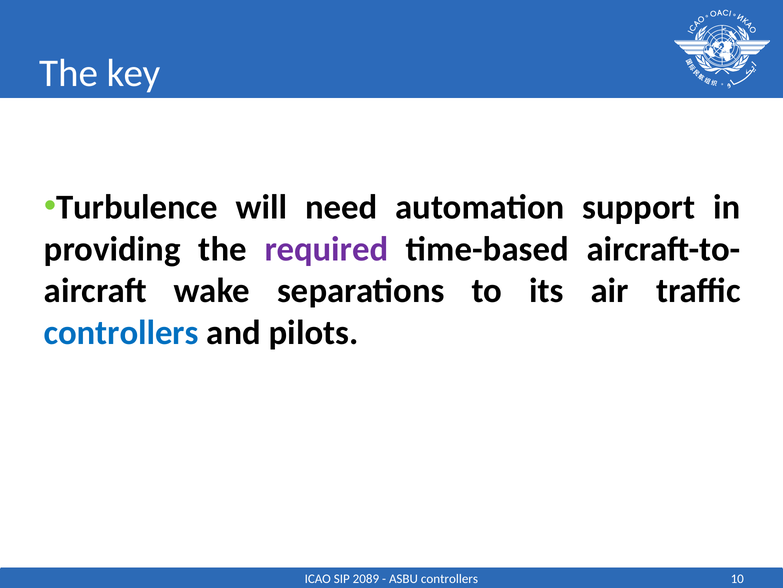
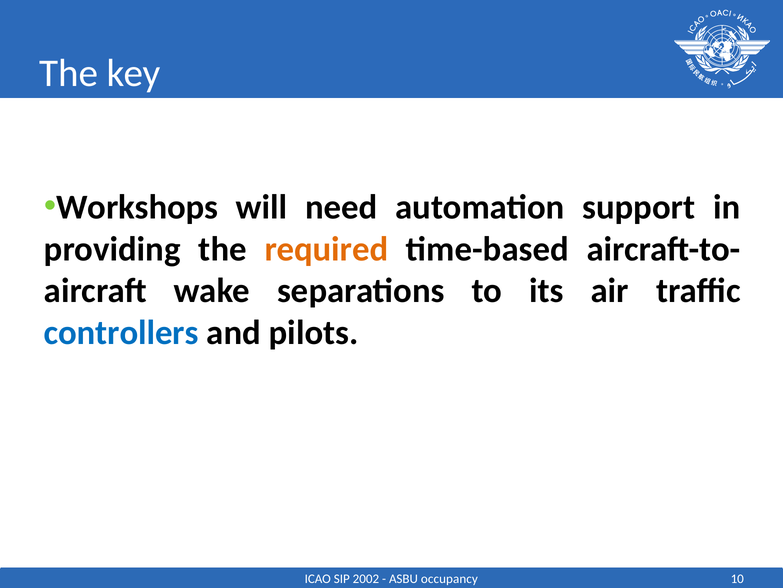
Turbulence: Turbulence -> Workshops
required colour: purple -> orange
2089: 2089 -> 2002
ASBU controllers: controllers -> occupancy
